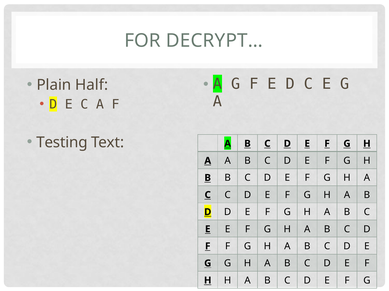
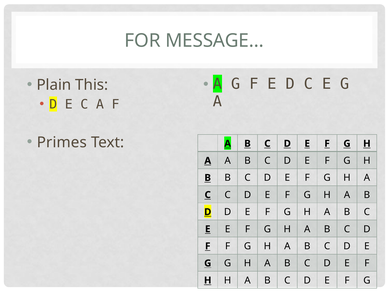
DECRYPT…: DECRYPT… -> MESSAGE…
Half: Half -> This
Testing: Testing -> Primes
